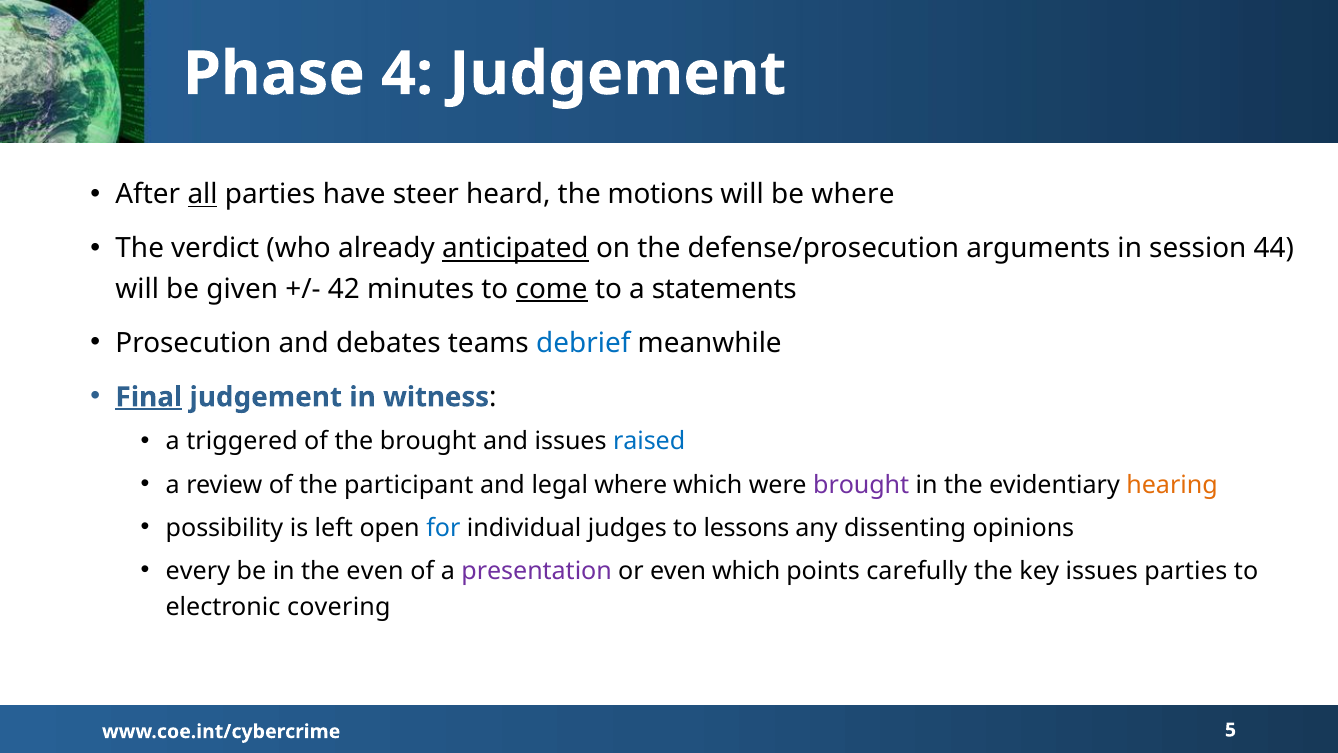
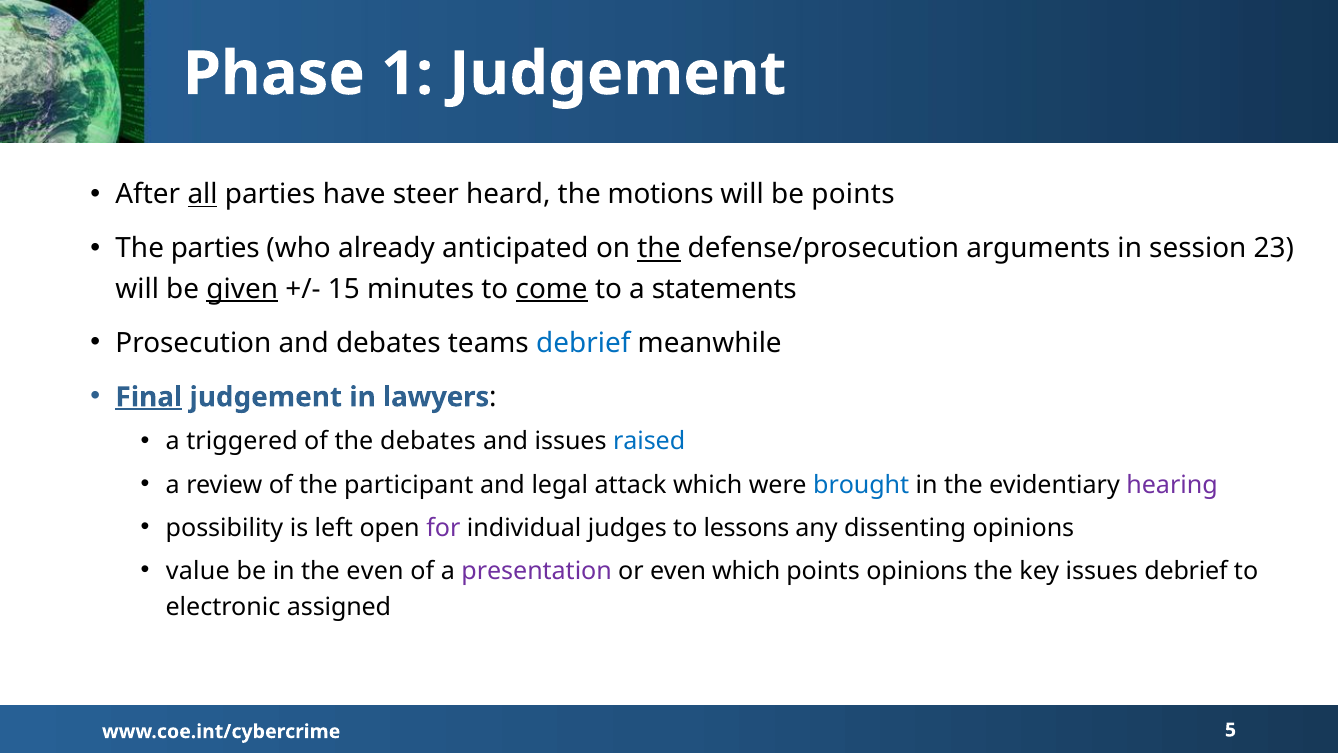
4: 4 -> 1
be where: where -> points
The verdict: verdict -> parties
anticipated underline: present -> none
the at (659, 249) underline: none -> present
44: 44 -> 23
given underline: none -> present
42: 42 -> 15
witness: witness -> lawyers
the brought: brought -> debates
legal where: where -> attack
brought at (861, 485) colour: purple -> blue
hearing colour: orange -> purple
for colour: blue -> purple
every: every -> value
points carefully: carefully -> opinions
issues parties: parties -> debrief
covering: covering -> assigned
